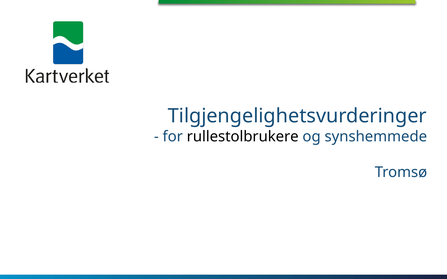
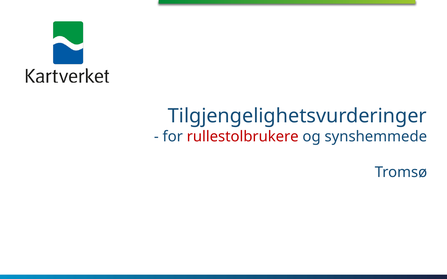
rullestolbrukere colour: black -> red
